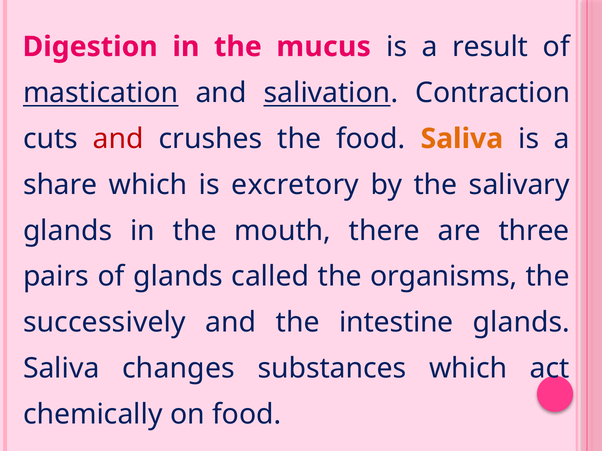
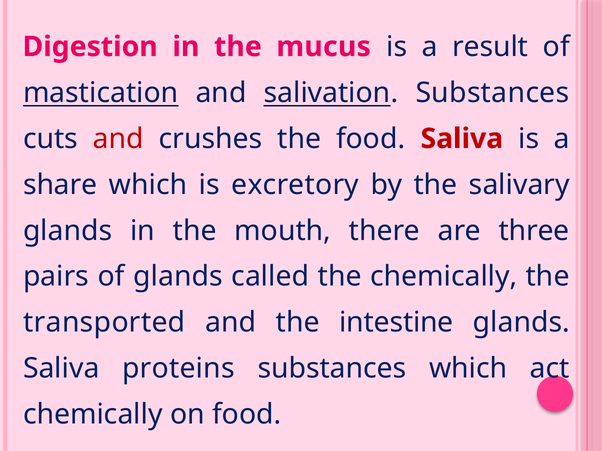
salivation Contraction: Contraction -> Substances
Saliva at (462, 139) colour: orange -> red
the organisms: organisms -> chemically
successively: successively -> transported
changes: changes -> proteins
